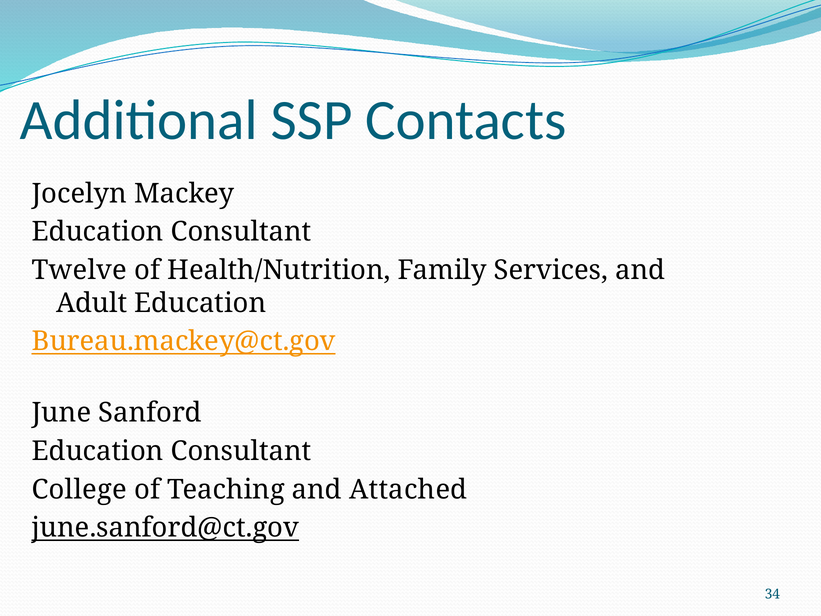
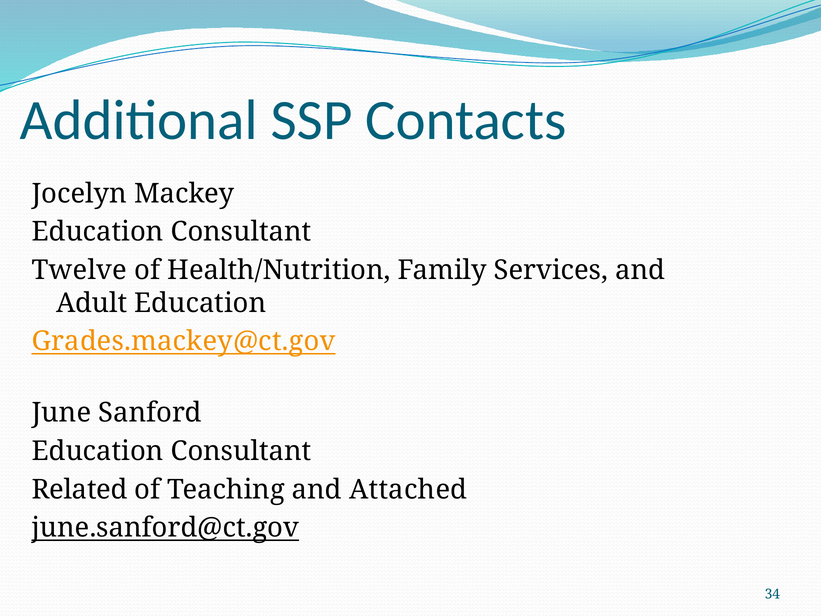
Bureau.mackey@ct.gov: Bureau.mackey@ct.gov -> Grades.mackey@ct.gov
College: College -> Related
